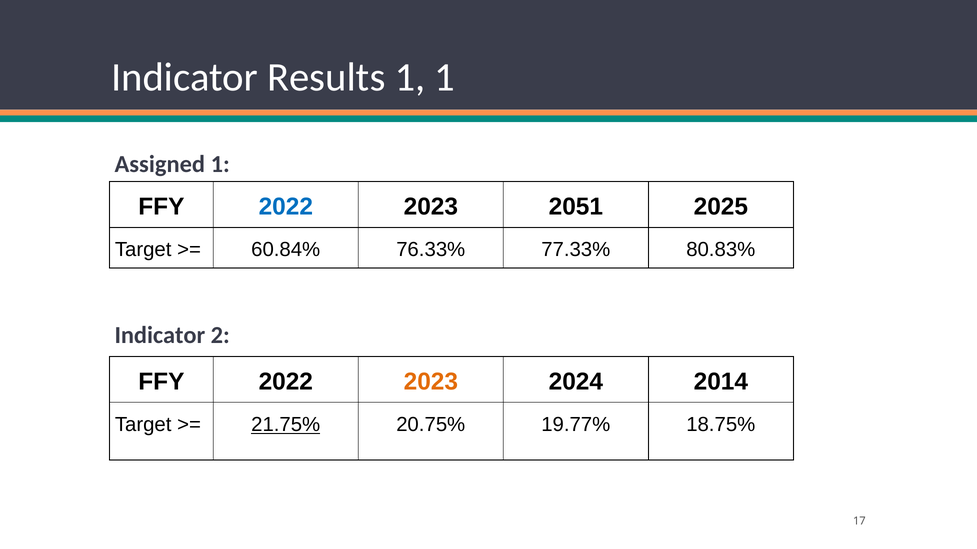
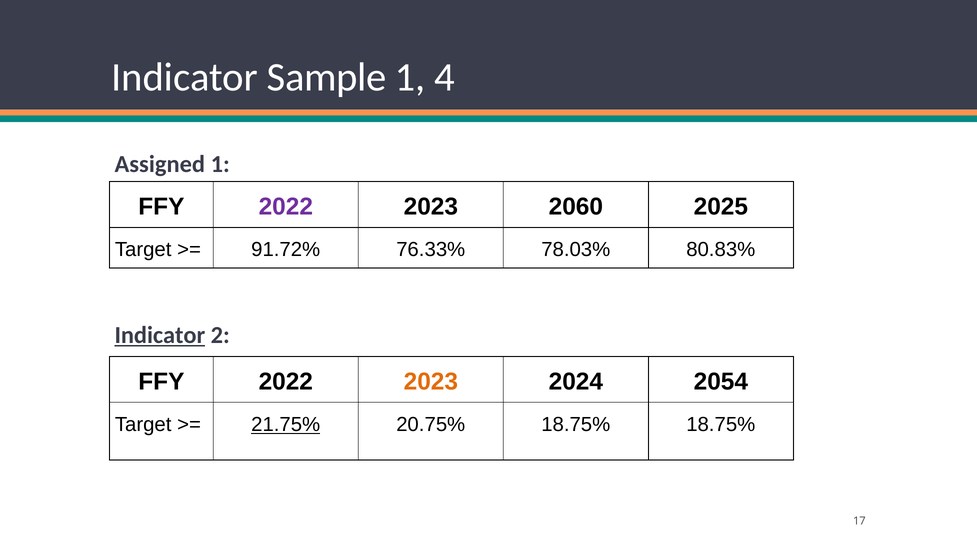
Results: Results -> Sample
1 1: 1 -> 4
2022 at (286, 207) colour: blue -> purple
2051: 2051 -> 2060
60.84%: 60.84% -> 91.72%
77.33%: 77.33% -> 78.03%
Indicator at (160, 336) underline: none -> present
2014: 2014 -> 2054
20.75% 19.77%: 19.77% -> 18.75%
